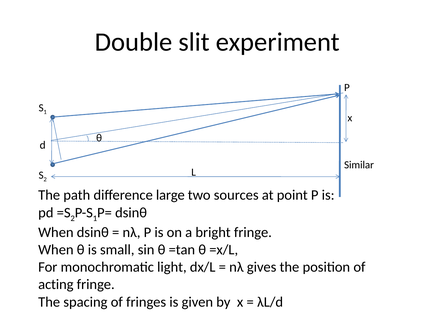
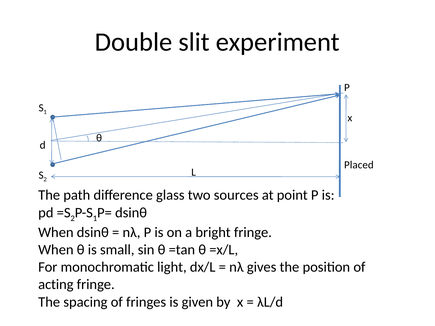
Similar: Similar -> Placed
large: large -> glass
